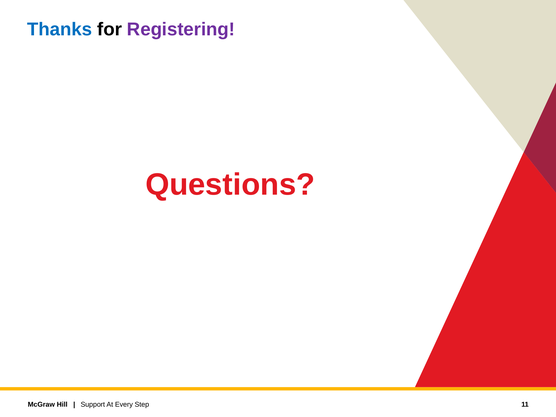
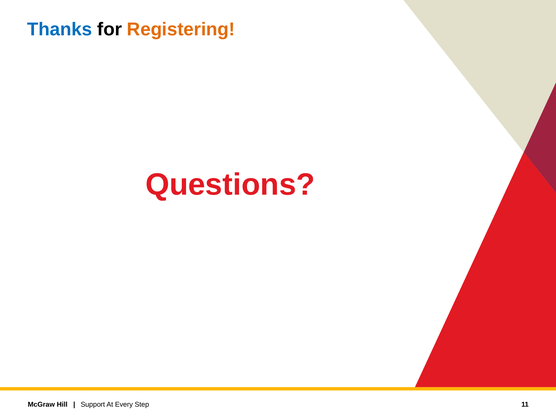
Registering colour: purple -> orange
